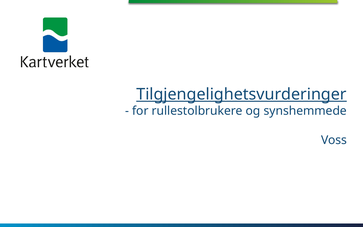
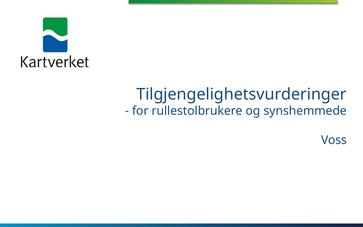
Tilgjengelighetsvurderinger underline: present -> none
